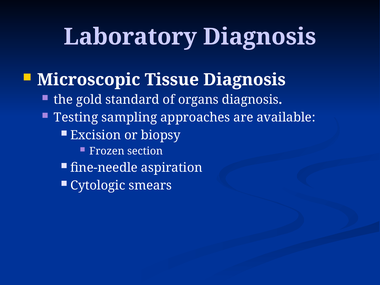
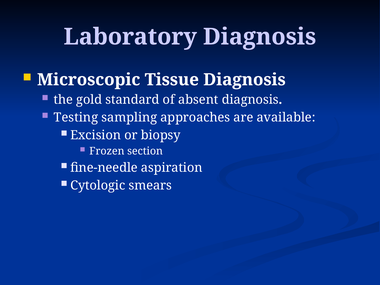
organs: organs -> absent
